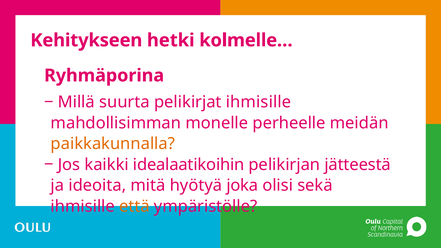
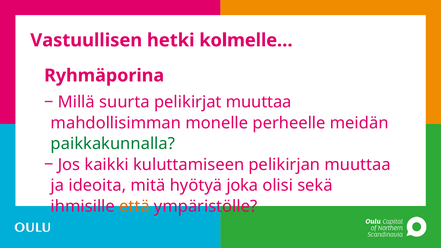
Kehitykseen: Kehitykseen -> Vastuullisen
pelikirjat ihmisille: ihmisille -> muuttaa
paikkakunnalla colour: orange -> green
idealaatikoihin: idealaatikoihin -> kuluttamiseen
pelikirjan jätteestä: jätteestä -> muuttaa
